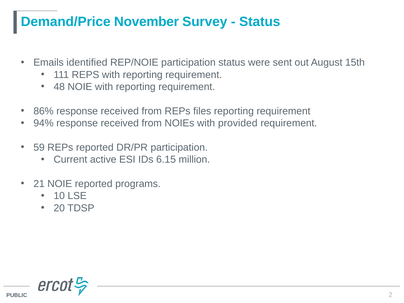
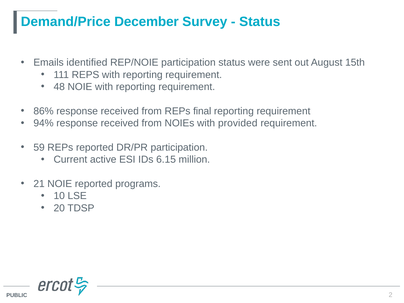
November: November -> December
files: files -> final
